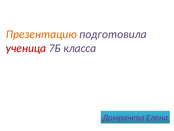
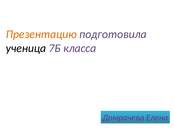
ученица colour: red -> black
